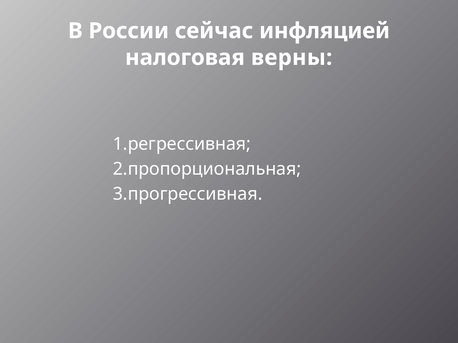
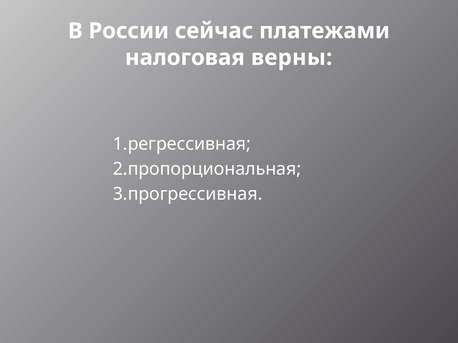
инфляцией: инфляцией -> платежами
